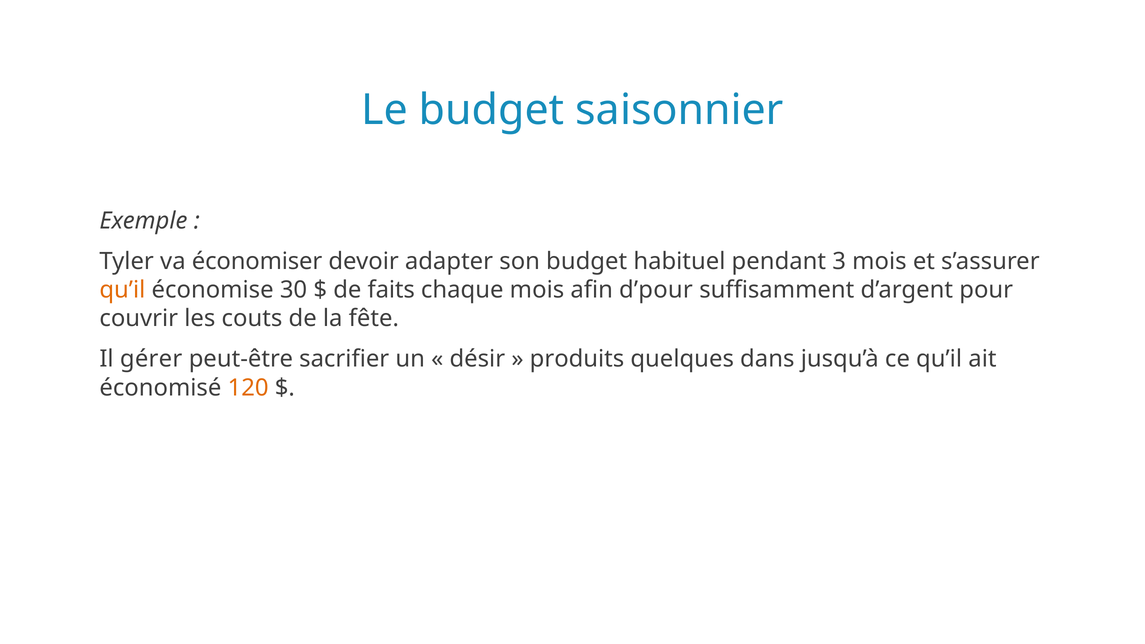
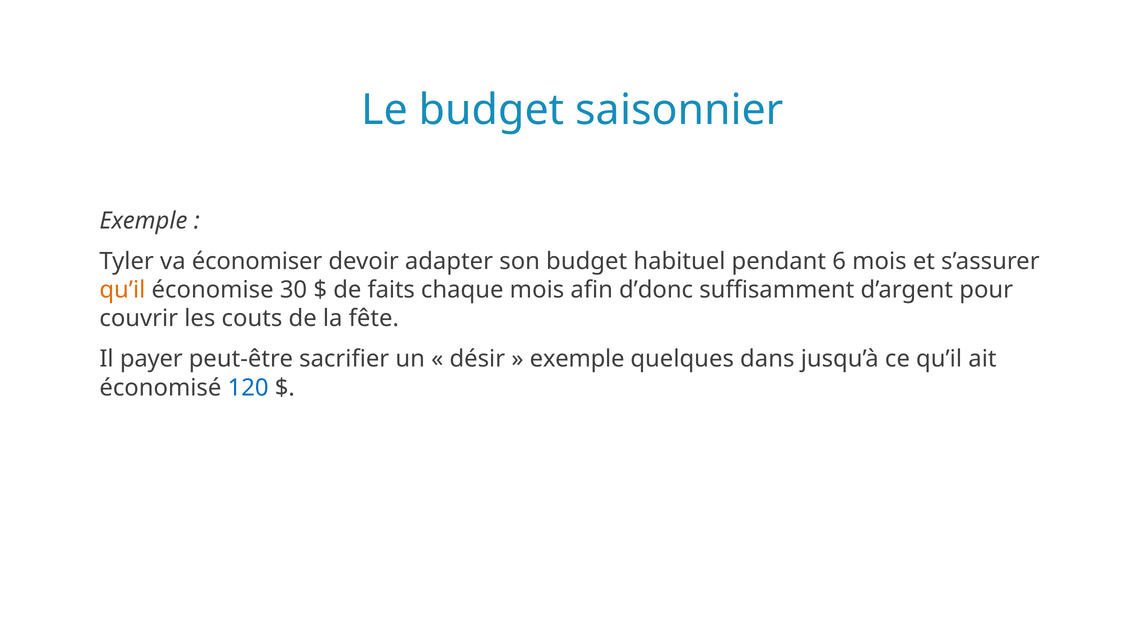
3: 3 -> 6
d’pour: d’pour -> d’donc
gérer: gérer -> payer
produits at (577, 359): produits -> exemple
120 colour: orange -> blue
